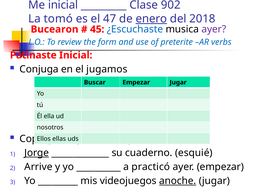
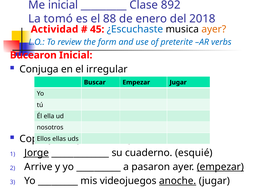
902: 902 -> 892
47: 47 -> 88
enero underline: present -> none
Bucearon: Bucearon -> Actividad
ayer at (214, 29) colour: purple -> orange
Patinaste: Patinaste -> Bucearon
jugamos: jugamos -> irregular
practicó: practicó -> pasaron
empezar at (220, 167) underline: none -> present
